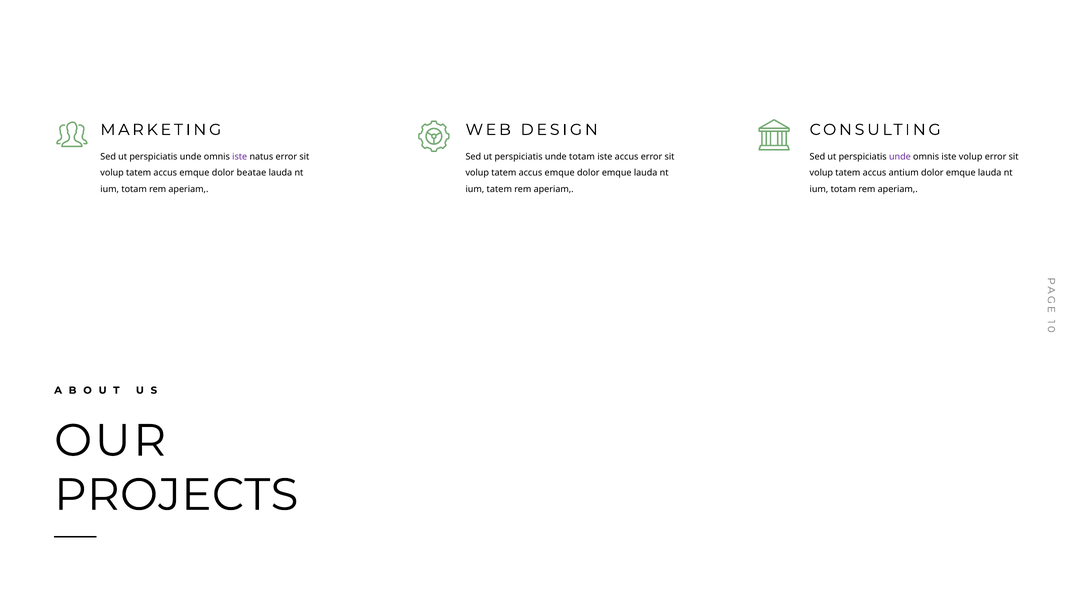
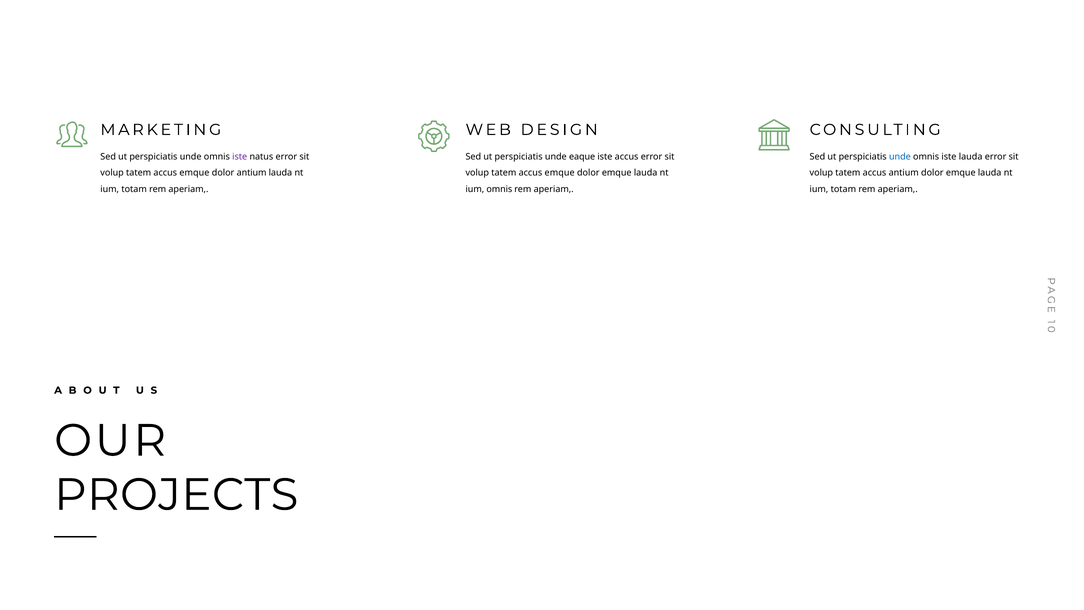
unde totam: totam -> eaque
unde at (900, 157) colour: purple -> blue
iste volup: volup -> lauda
dolor beatae: beatae -> antium
ium tatem: tatem -> omnis
